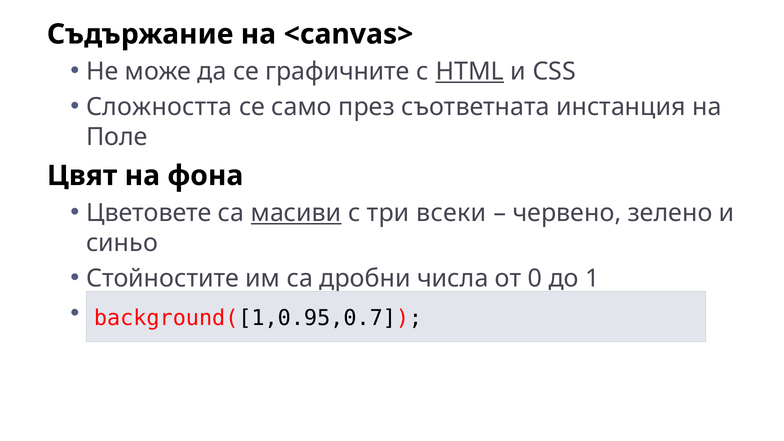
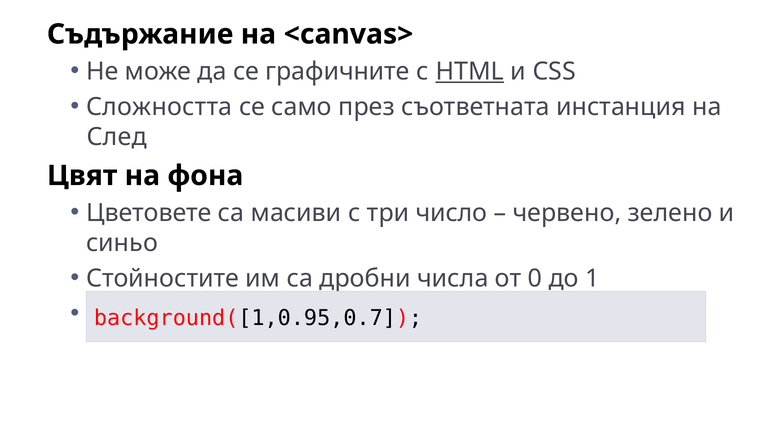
Поле: Поле -> След
масиви underline: present -> none
всеки: всеки -> число
